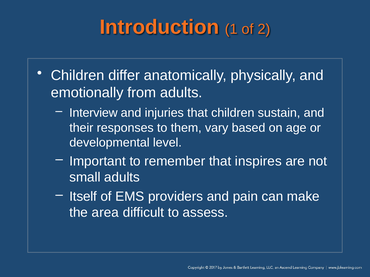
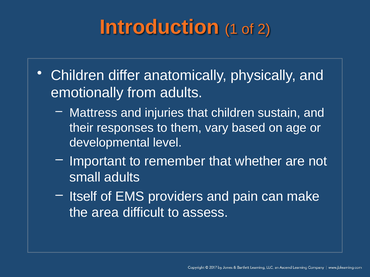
Interview: Interview -> Mattress
inspires: inspires -> whether
